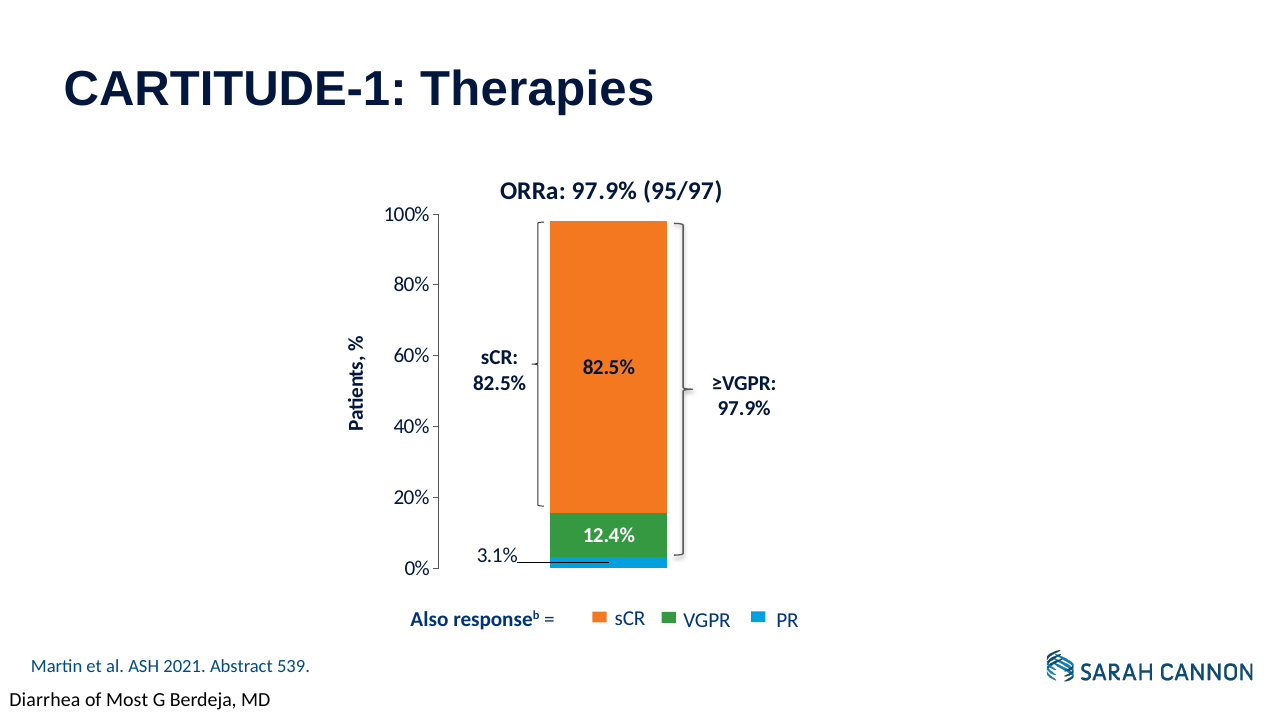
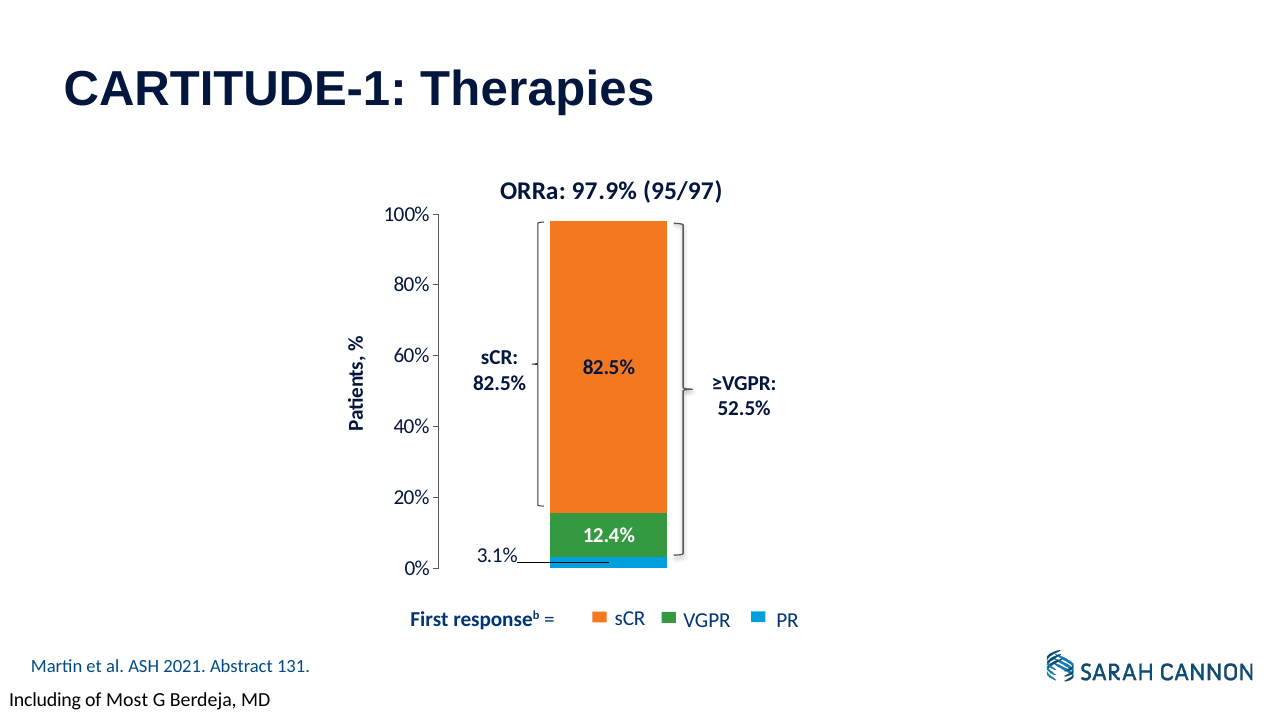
97.9% at (744, 409): 97.9% -> 52.5%
Also: Also -> First
539: 539 -> 131
Diarrhea: Diarrhea -> Including
